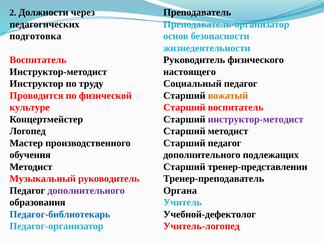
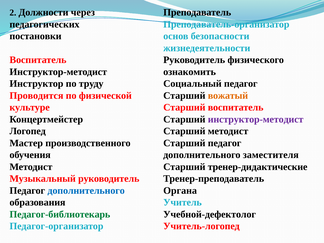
подготовка: подготовка -> постановки
настоящего: настоящего -> ознакомить
подлежащих: подлежащих -> заместителя
тренер-представлении: тренер-представлении -> тренер-дидактические
дополнительного at (86, 190) colour: purple -> blue
Педагог-библиотекарь colour: blue -> green
